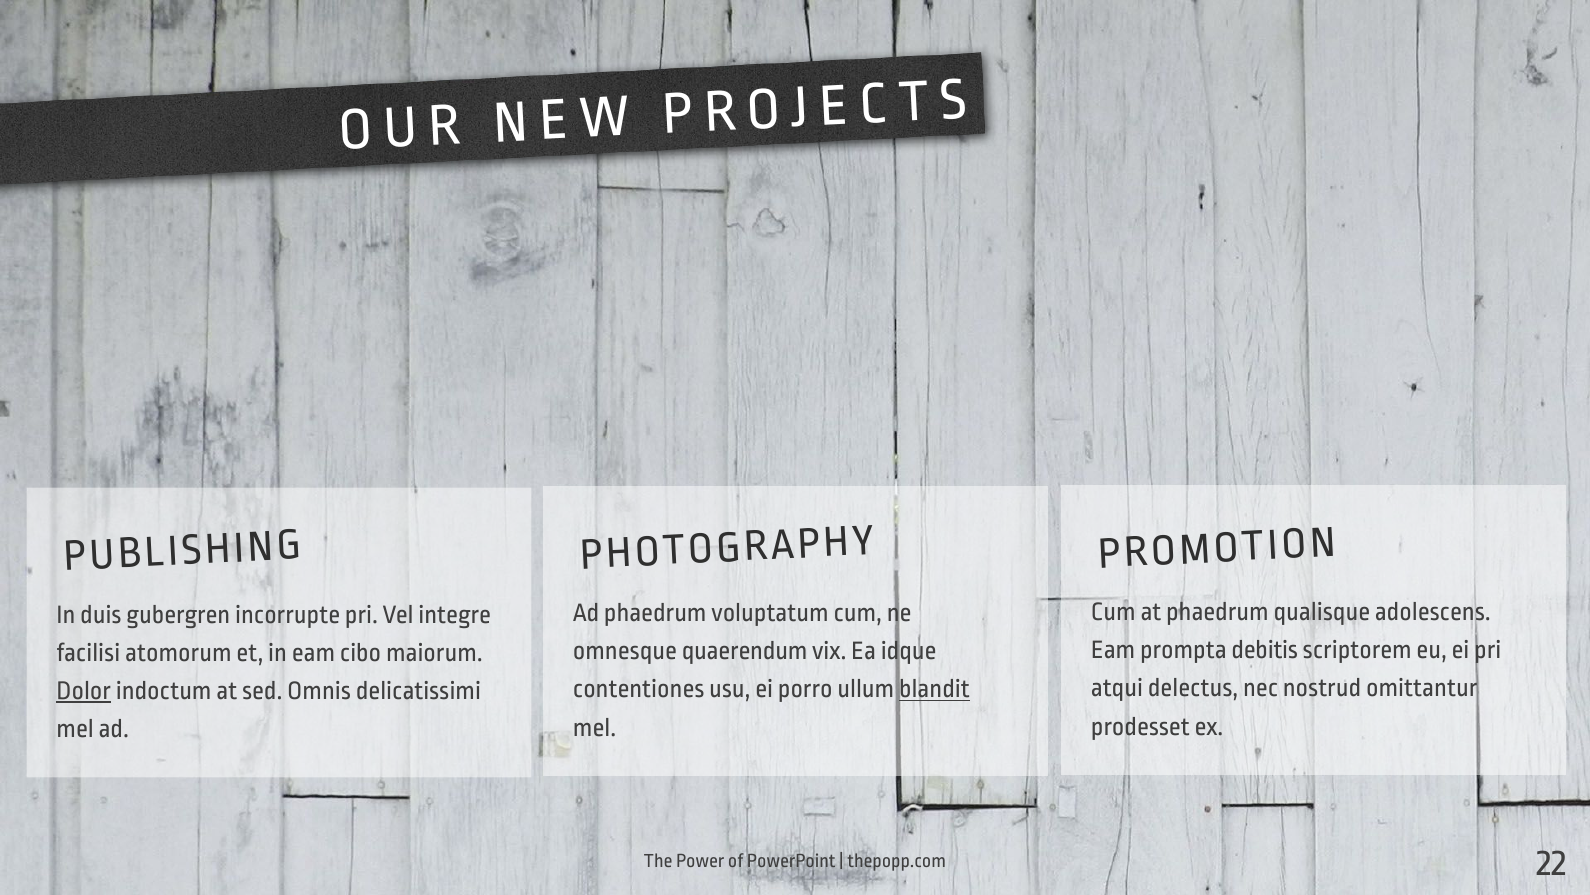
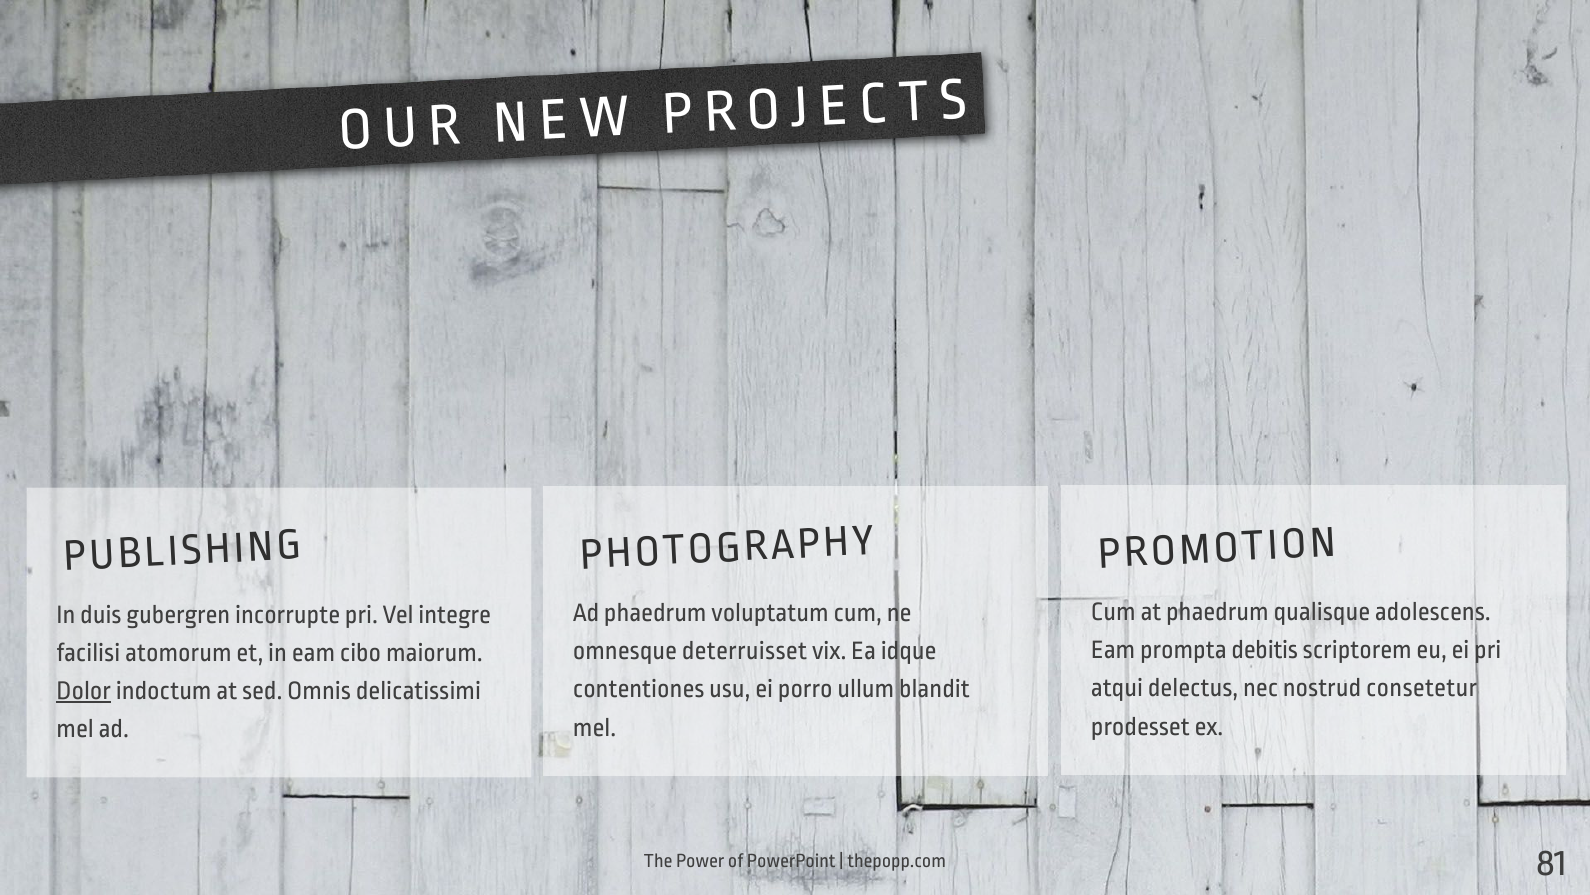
quaerendum: quaerendum -> deterruisset
omittantur: omittantur -> consetetur
blandit underline: present -> none
22: 22 -> 81
